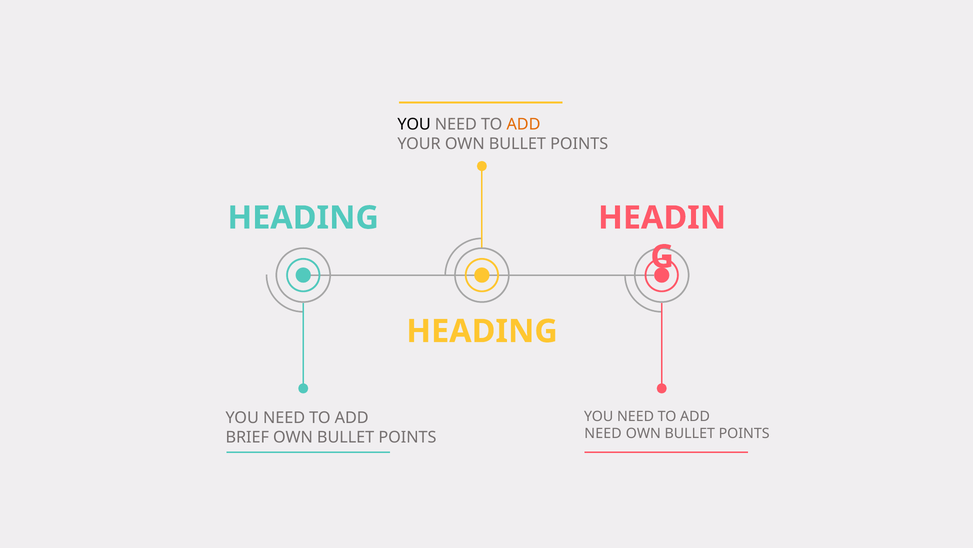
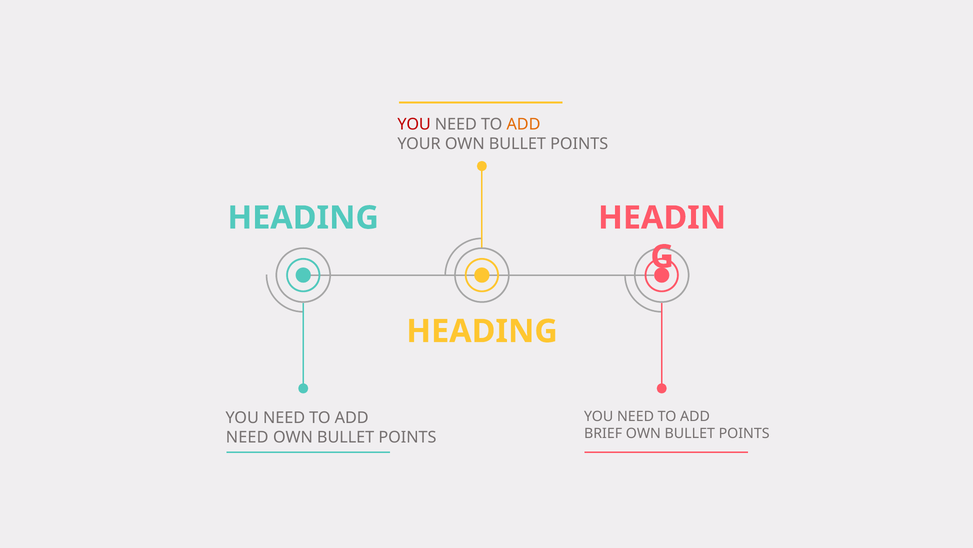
YOU at (414, 124) colour: black -> red
NEED at (603, 433): NEED -> BRIEF
BRIEF at (247, 437): BRIEF -> NEED
